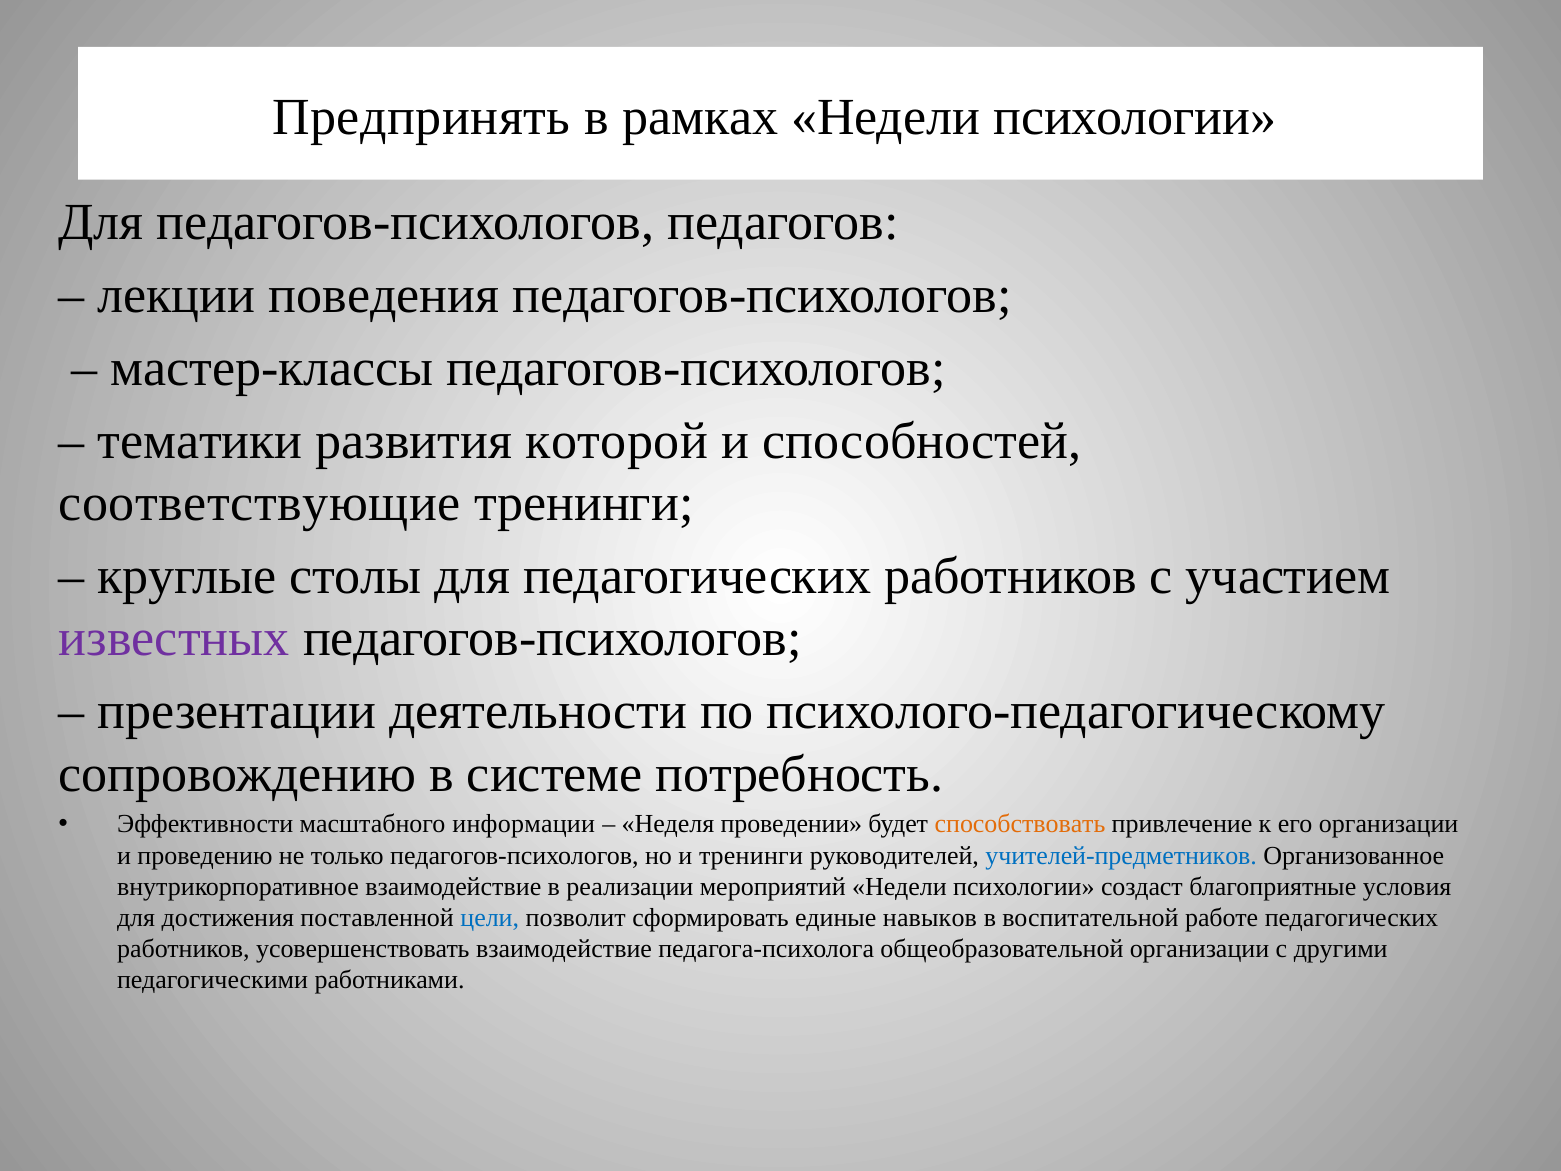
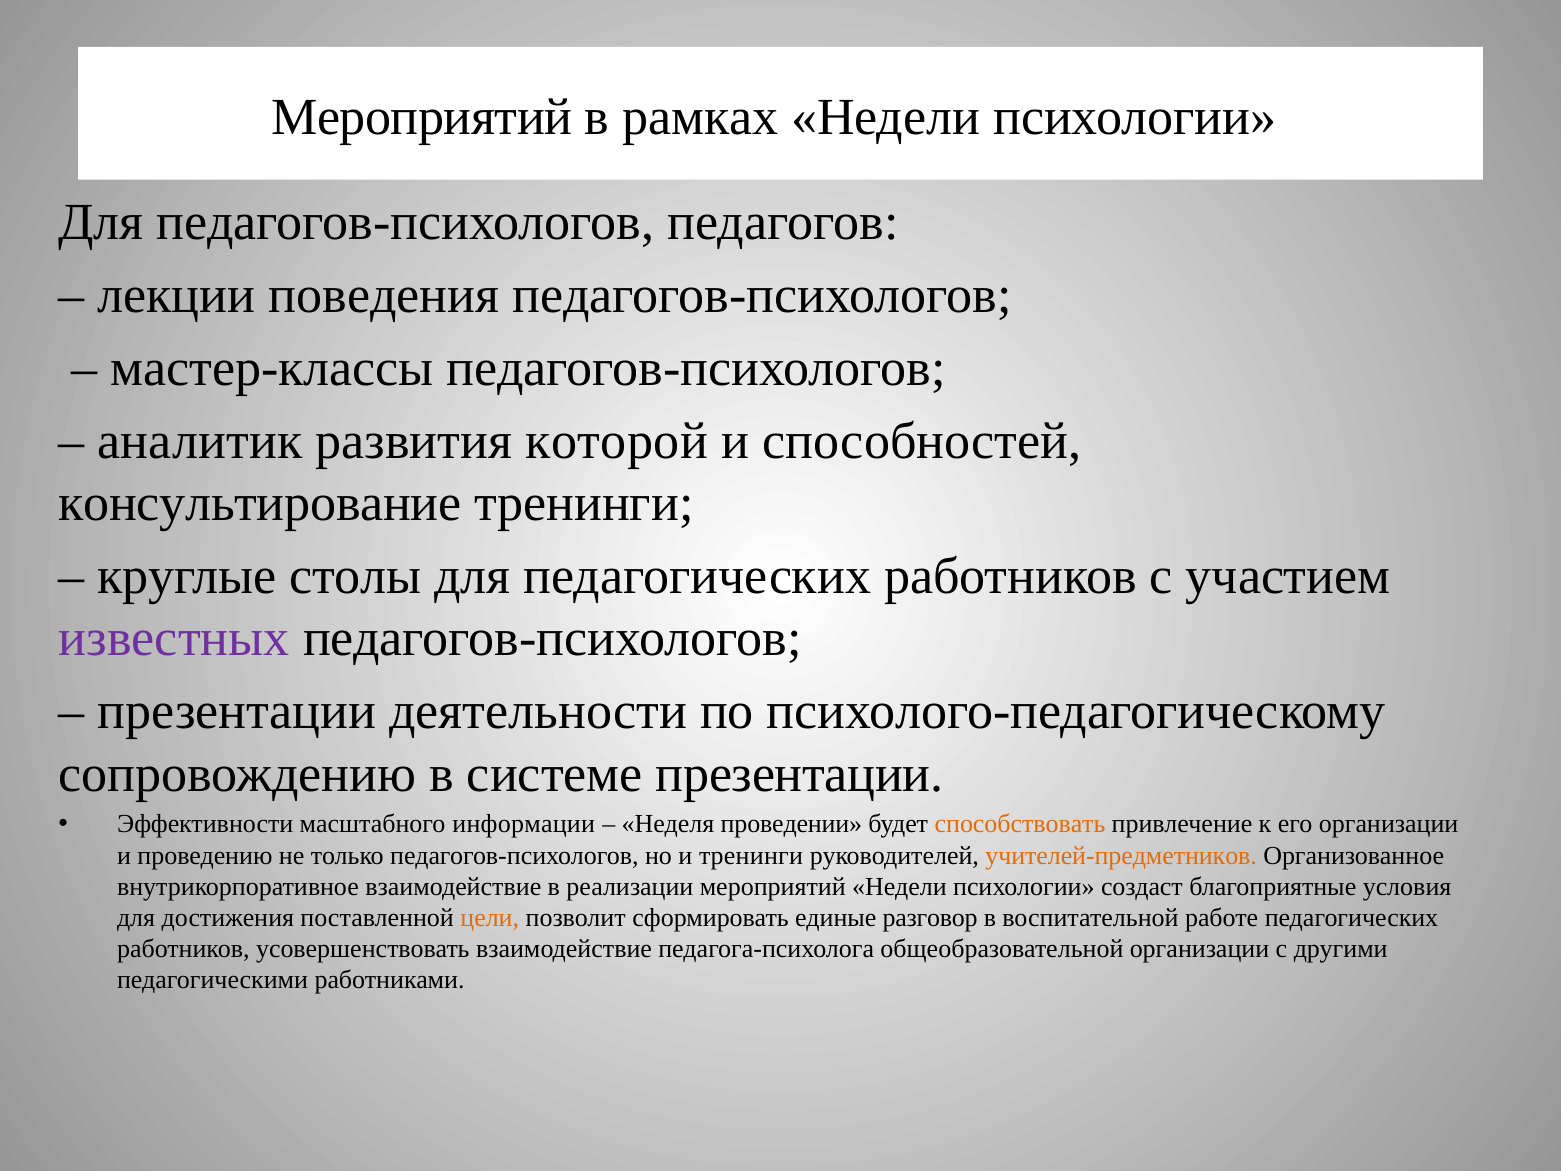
Предпринять at (421, 117): Предпринять -> Мероприятий
тематики: тематики -> аналитик
соответствующие: соответствующие -> консультирование
системе потребность: потребность -> презентации
учителей-предметников colour: blue -> orange
цели colour: blue -> orange
навыков: навыков -> разговор
